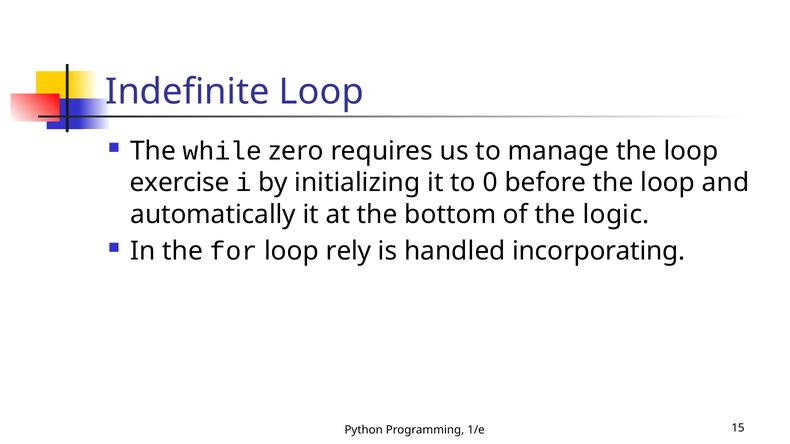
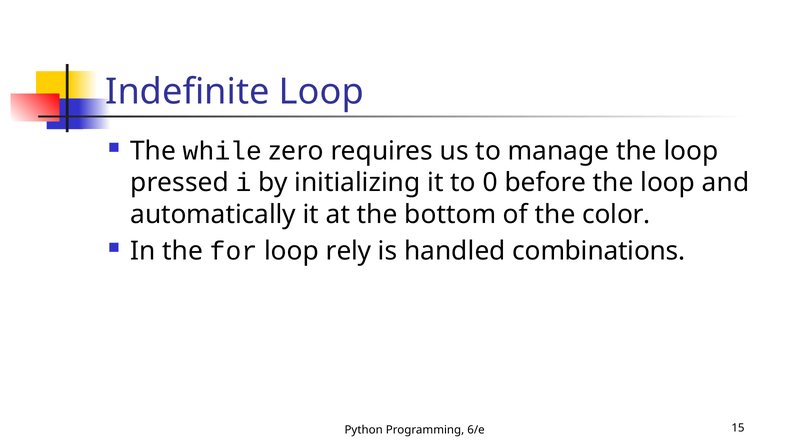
exercise: exercise -> pressed
logic: logic -> color
incorporating: incorporating -> combinations
1/e: 1/e -> 6/e
